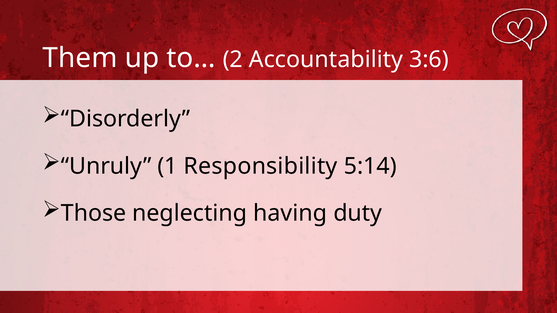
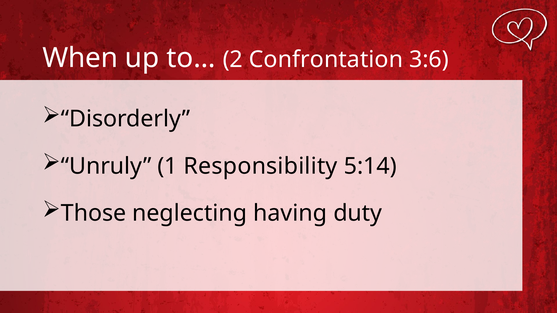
Them: Them -> When
Accountability: Accountability -> Confrontation
